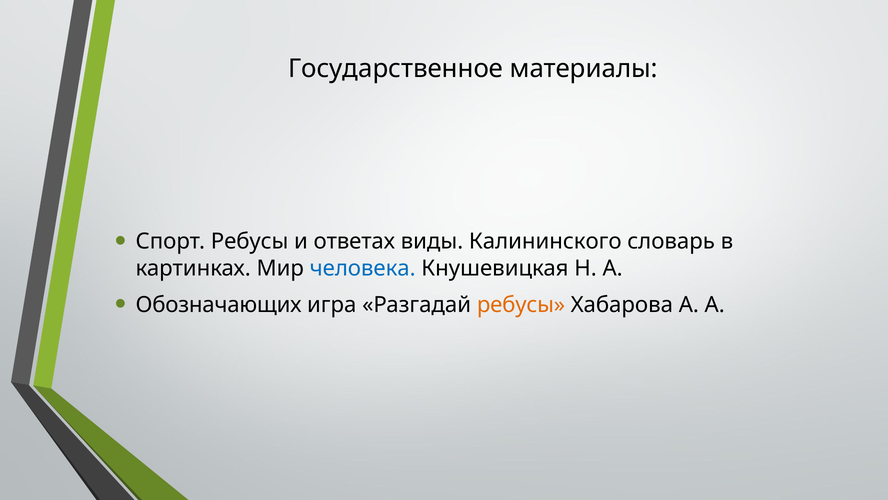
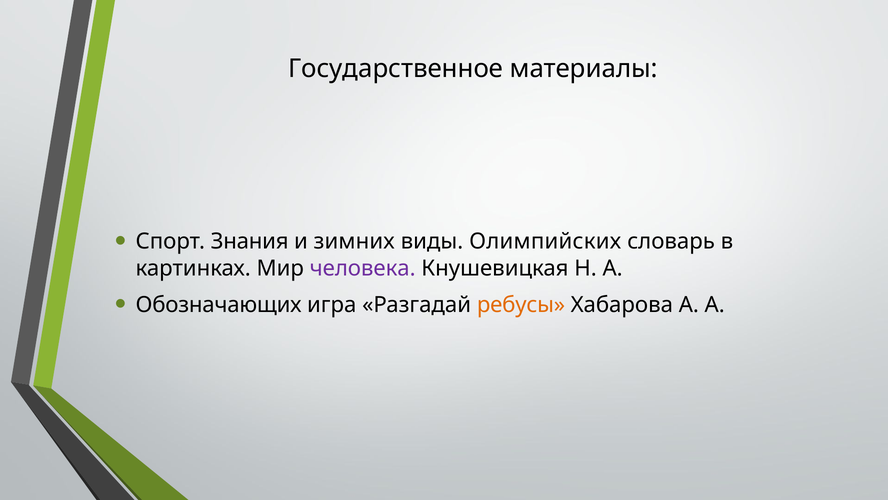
Спорт Ребусы: Ребусы -> Знания
ответах: ответах -> зимних
Калининского: Калининского -> Олимпийских
человека colour: blue -> purple
